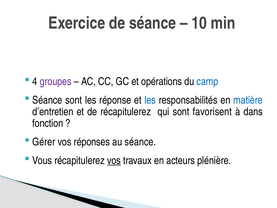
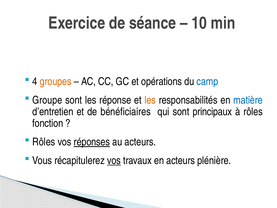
groupes colour: purple -> orange
Séance at (47, 100): Séance -> Groupe
les at (150, 100) colour: blue -> orange
de récapitulerez: récapitulerez -> bénéficiaires
favorisent: favorisent -> principaux
à dans: dans -> rôles
Gérer at (44, 142): Gérer -> Rôles
réponses underline: none -> present
au séance: séance -> acteurs
